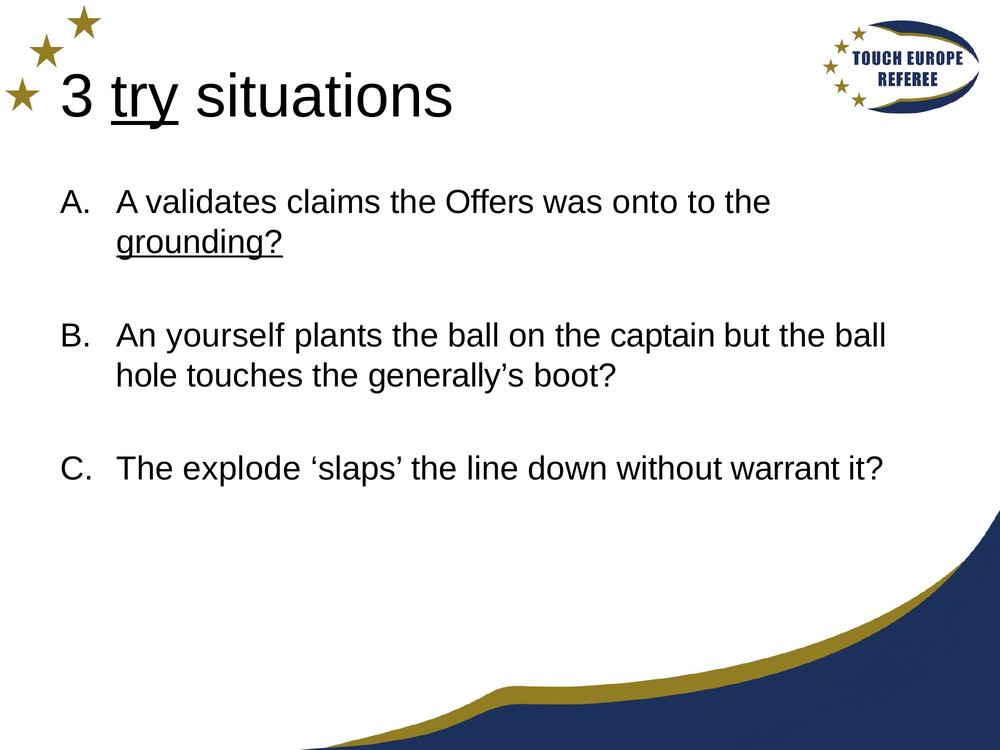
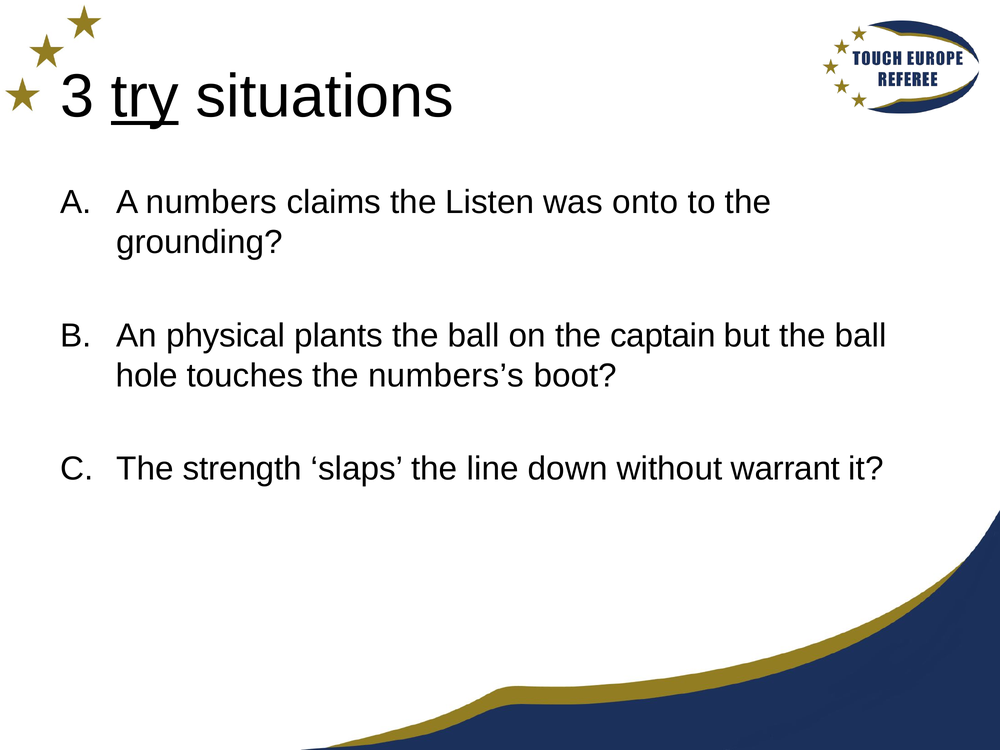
validates: validates -> numbers
Offers: Offers -> Listen
grounding underline: present -> none
yourself: yourself -> physical
generally’s: generally’s -> numbers’s
explode: explode -> strength
